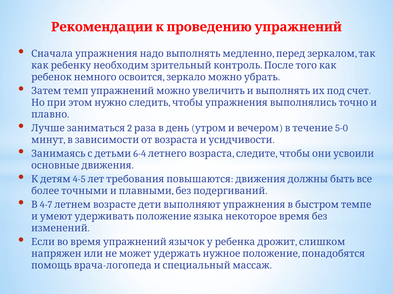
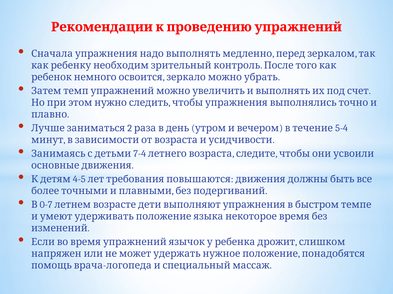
5-0: 5-0 -> 5-4
6-4: 6-4 -> 7-4
4-7: 4-7 -> 0-7
